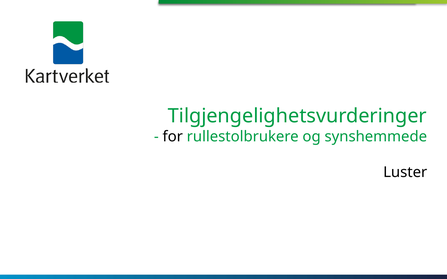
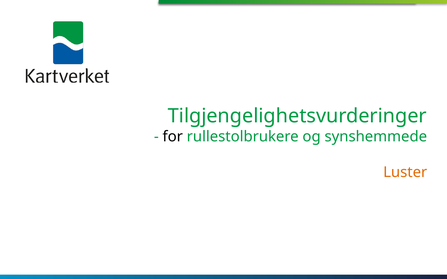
Luster colour: black -> orange
